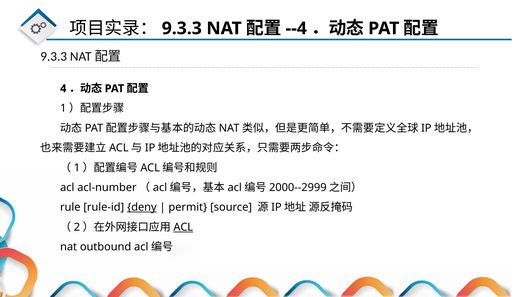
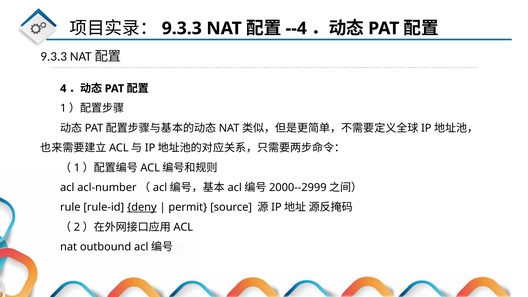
ACL at (183, 227) underline: present -> none
